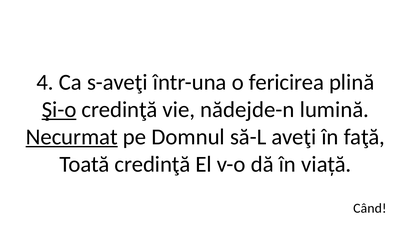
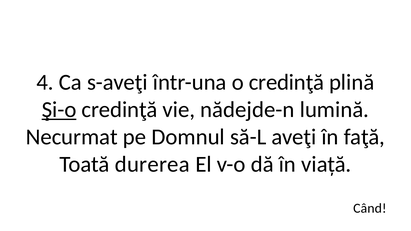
o fericirea: fericirea -> credinţă
Necurmat underline: present -> none
Toată credinţă: credinţă -> durerea
